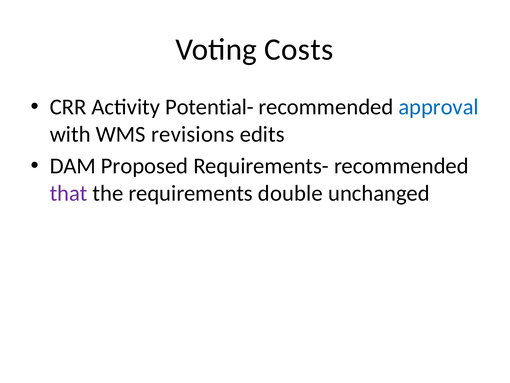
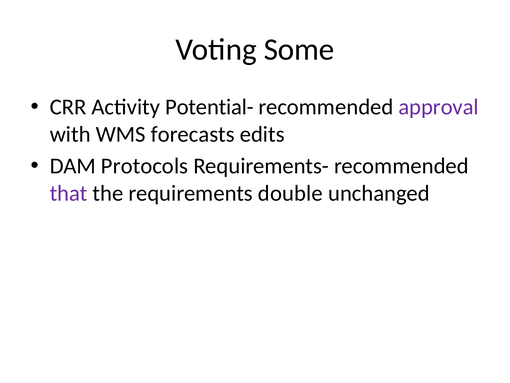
Costs: Costs -> Some
approval colour: blue -> purple
revisions: revisions -> forecasts
Proposed: Proposed -> Protocols
